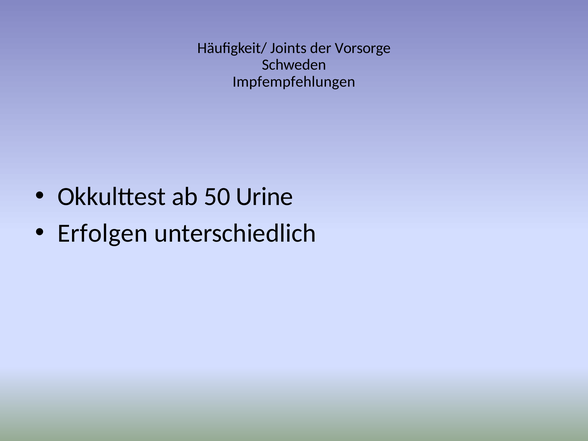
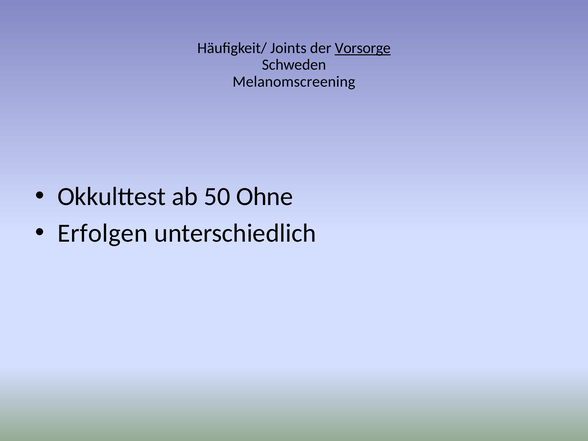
Vorsorge underline: none -> present
Impfempfehlungen: Impfempfehlungen -> Melanomscreening
Urine: Urine -> Ohne
